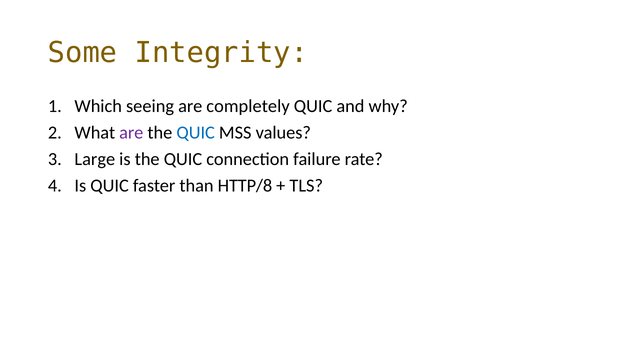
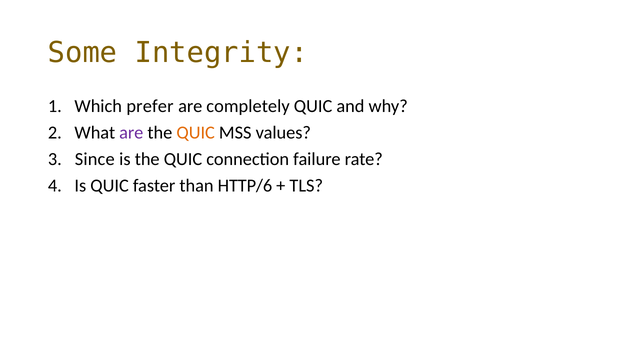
seeing: seeing -> prefer
QUIC at (196, 133) colour: blue -> orange
Large: Large -> Since
HTTP/8: HTTP/8 -> HTTP/6
